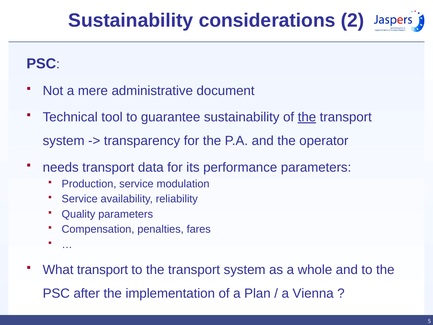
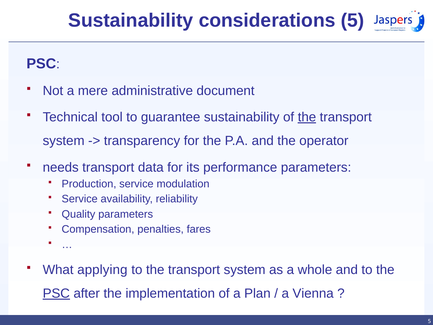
considerations 2: 2 -> 5
What transport: transport -> applying
PSC at (56, 293) underline: none -> present
